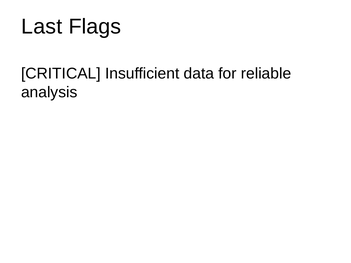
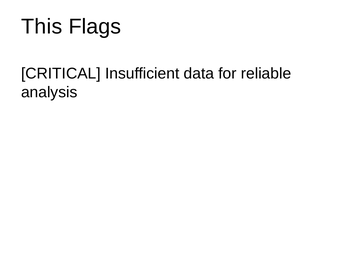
Last: Last -> This
